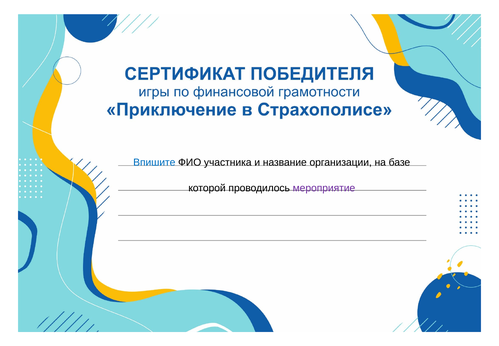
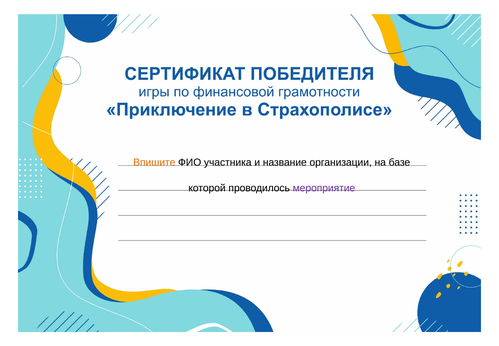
Впишите colour: blue -> orange
